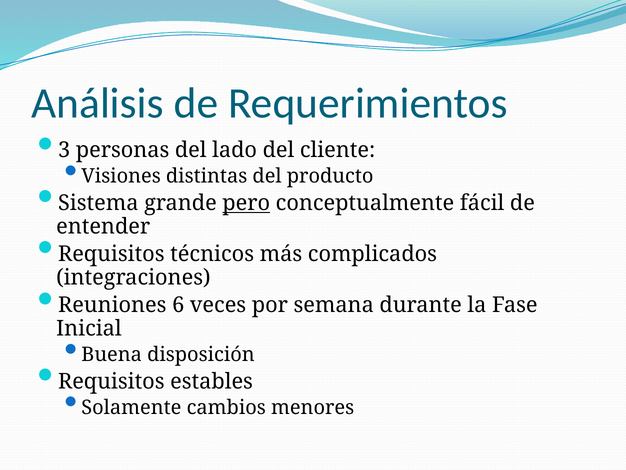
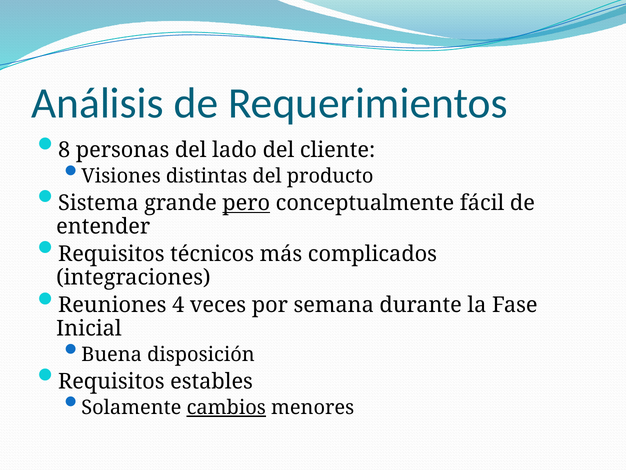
3: 3 -> 8
6: 6 -> 4
cambios underline: none -> present
